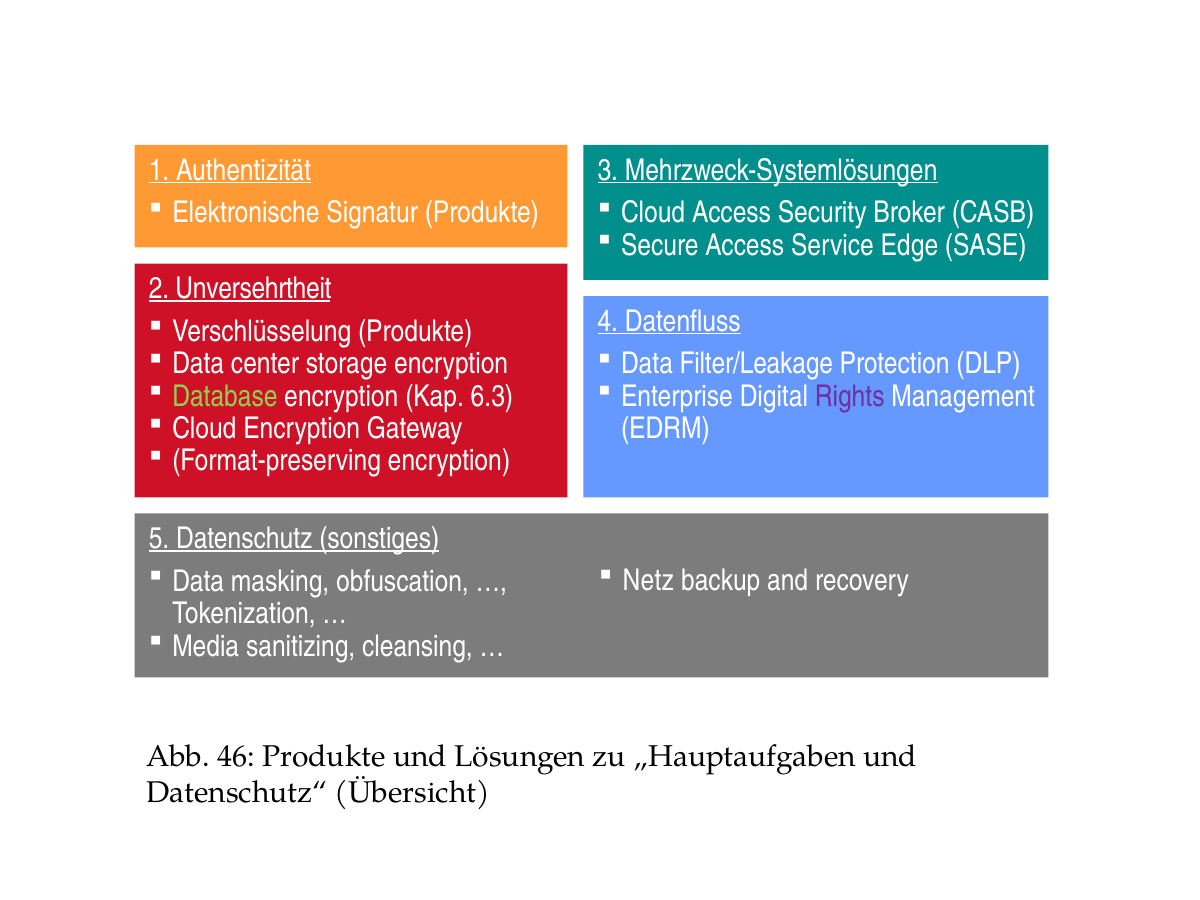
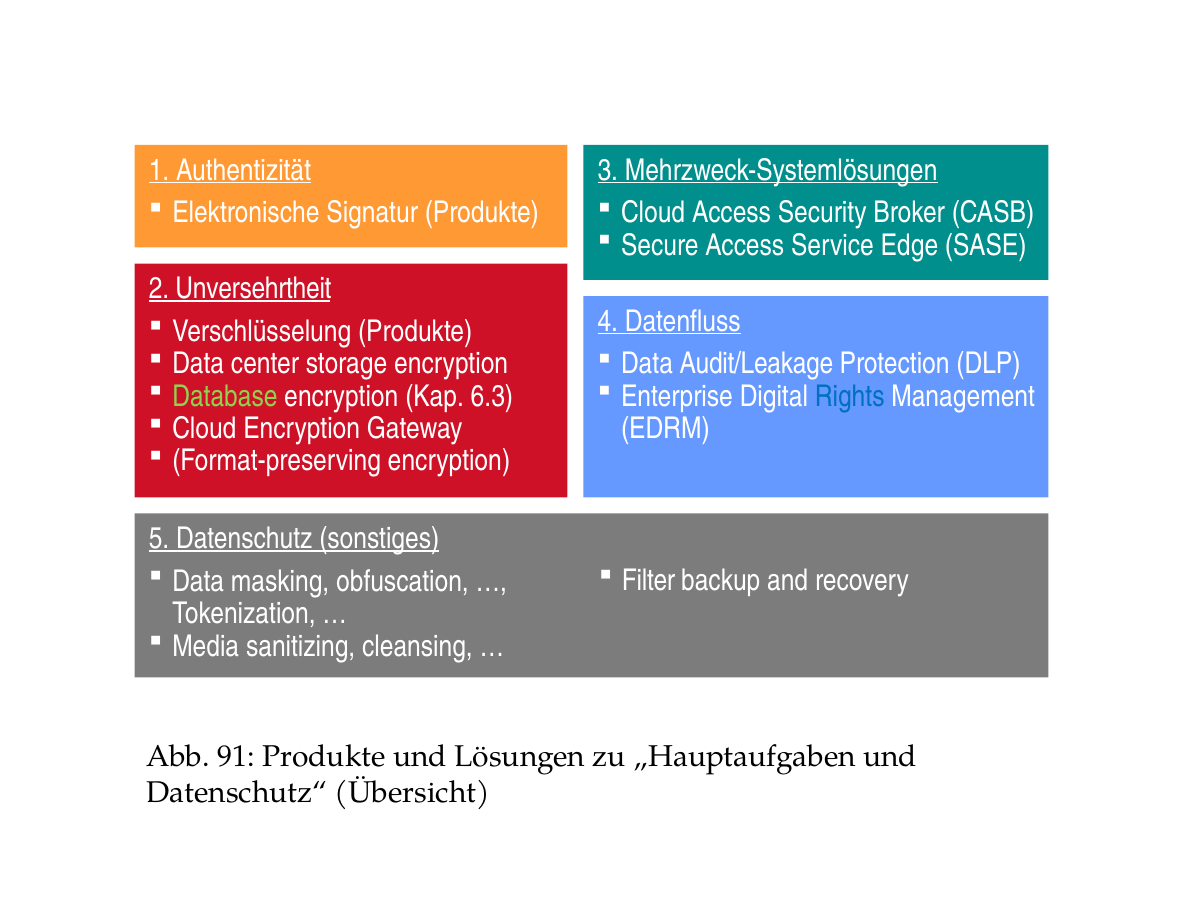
Filter/Leakage: Filter/Leakage -> Audit/Leakage
Rights colour: purple -> blue
Netz: Netz -> Filter
46: 46 -> 91
